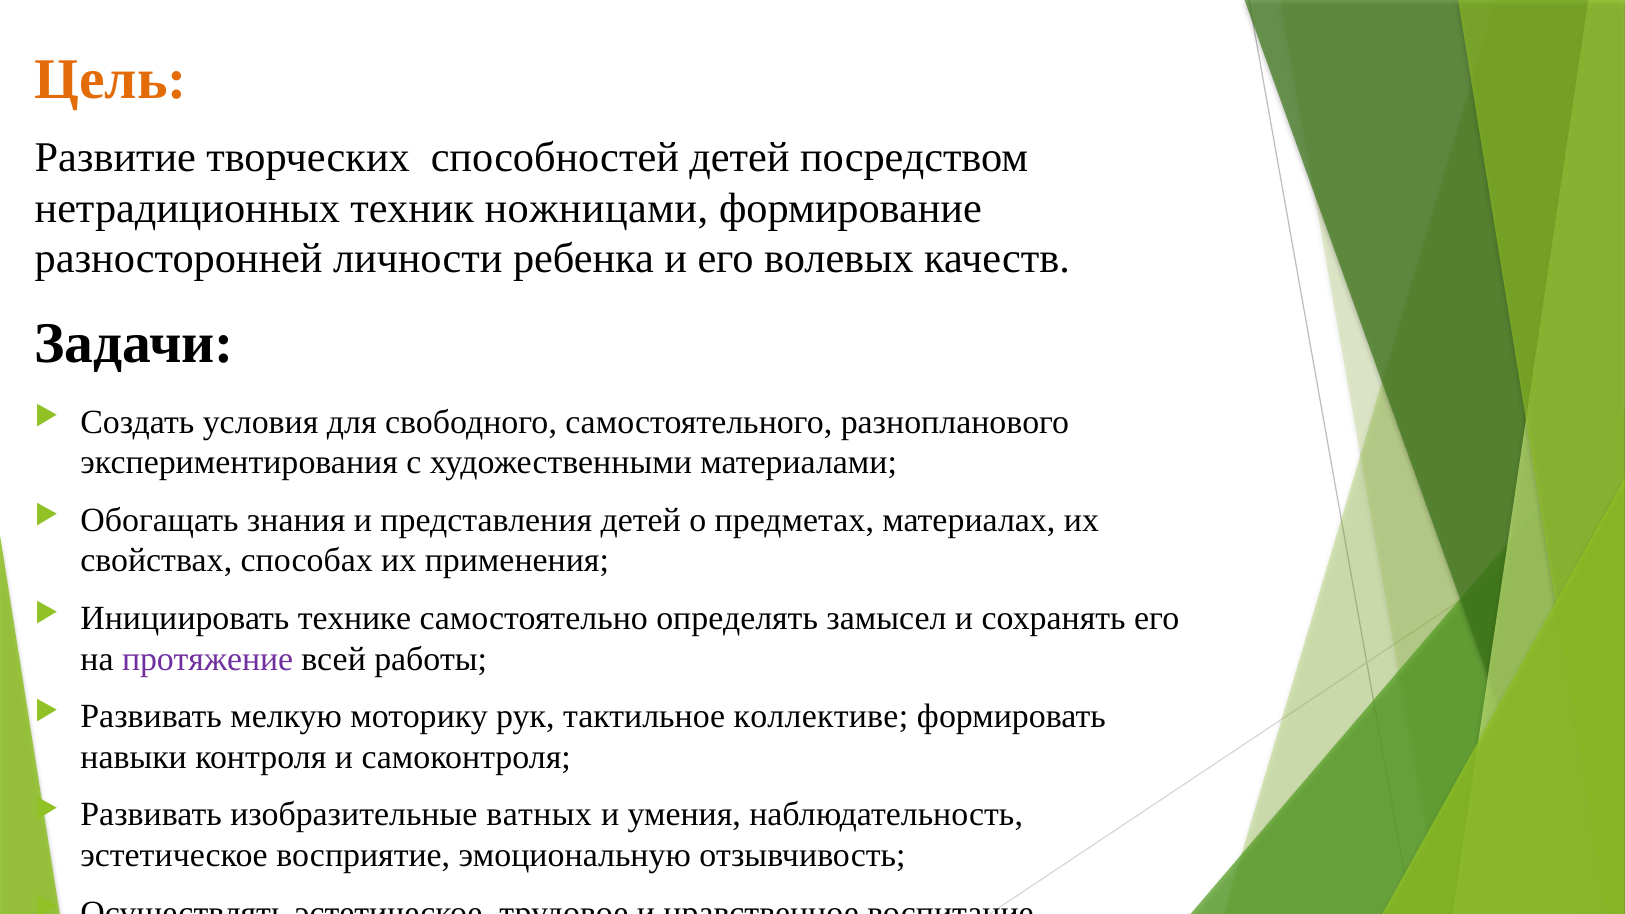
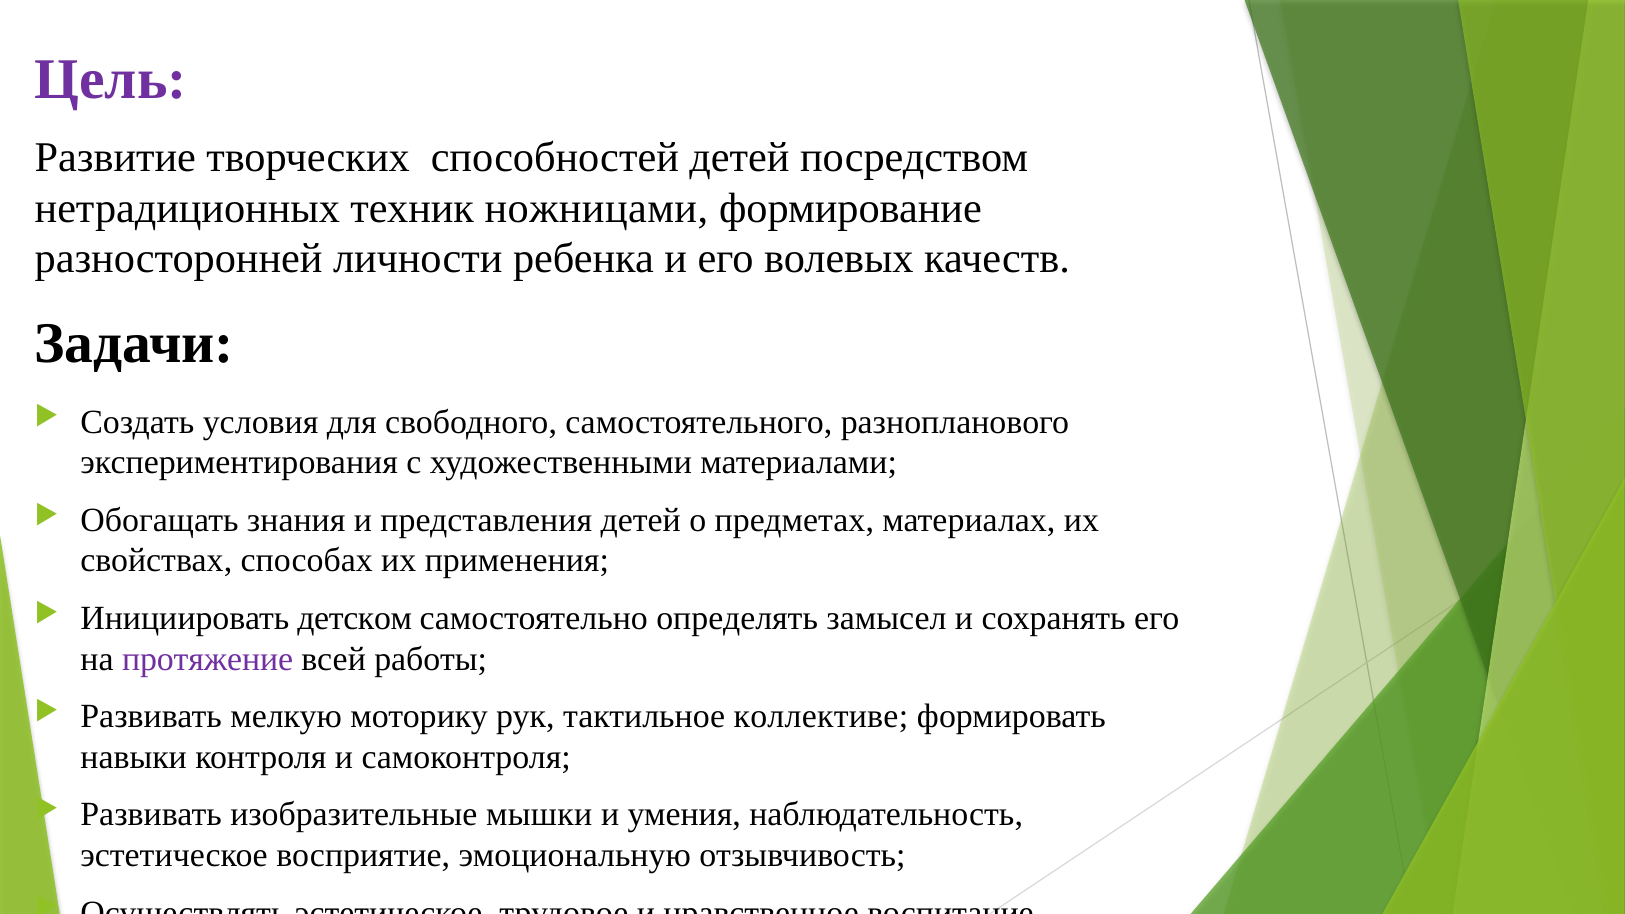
Цель colour: orange -> purple
технике: технике -> детском
ватных: ватных -> мышки
